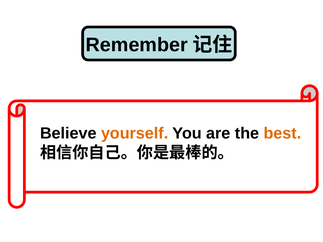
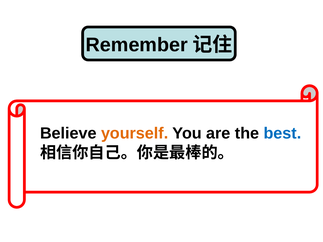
best colour: orange -> blue
